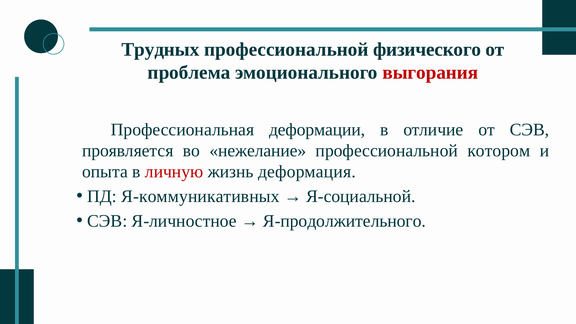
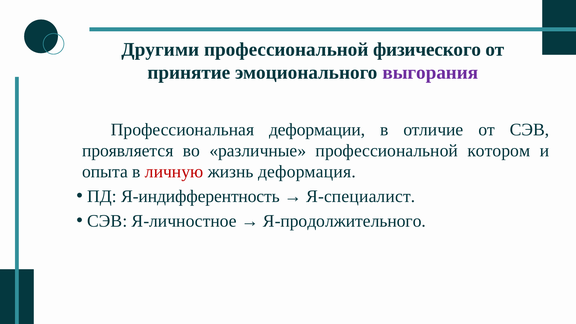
Трудных: Трудных -> Другими
проблема: проблема -> принятие
выгорания colour: red -> purple
нежелание: нежелание -> различные
Я-коммуникативных: Я-коммуникативных -> Я-индифферентность
Я-социальной: Я-социальной -> Я-специалист
